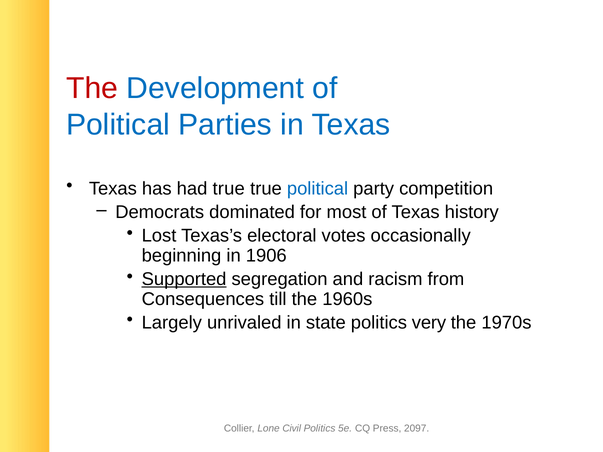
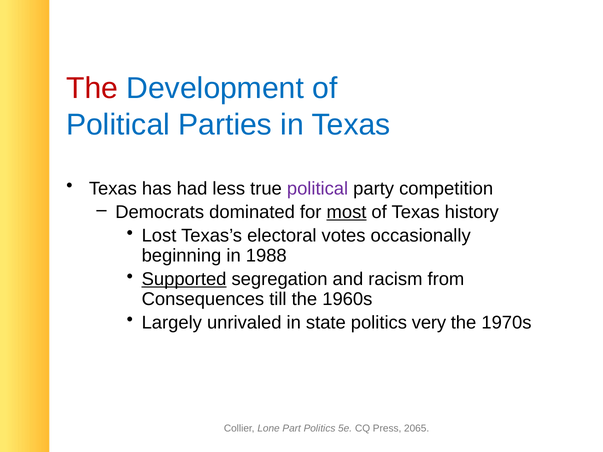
had true: true -> less
political at (318, 189) colour: blue -> purple
most underline: none -> present
1906: 1906 -> 1988
Civil: Civil -> Part
2097: 2097 -> 2065
